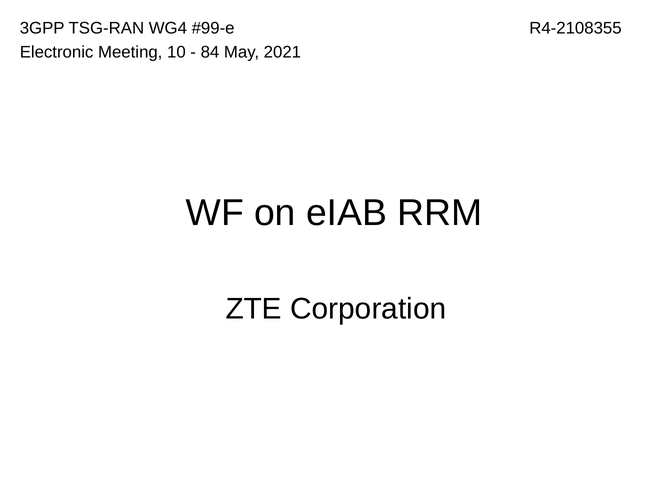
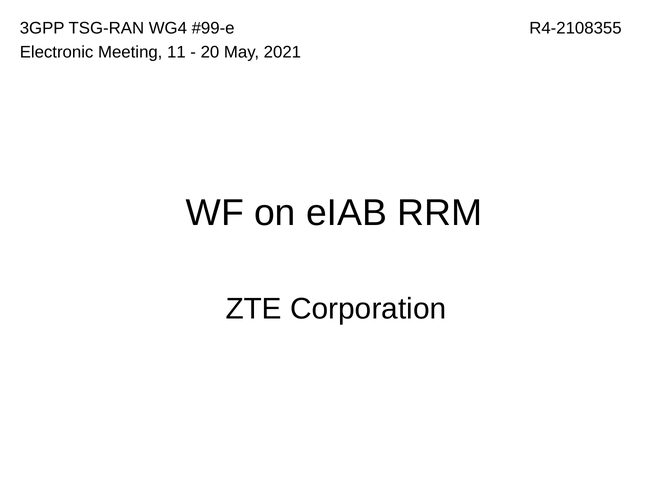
10: 10 -> 11
84: 84 -> 20
